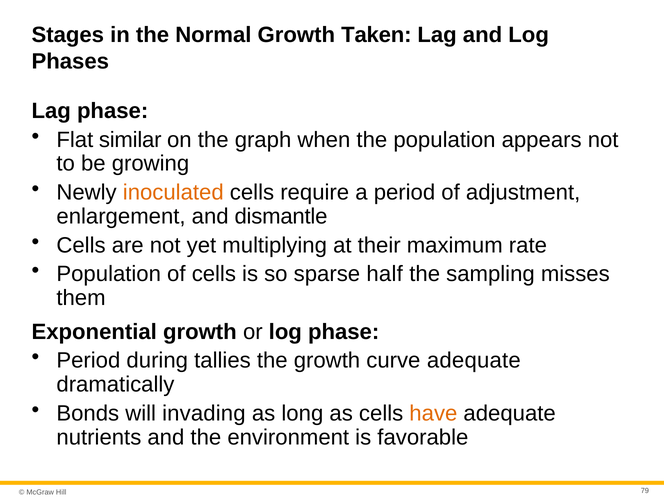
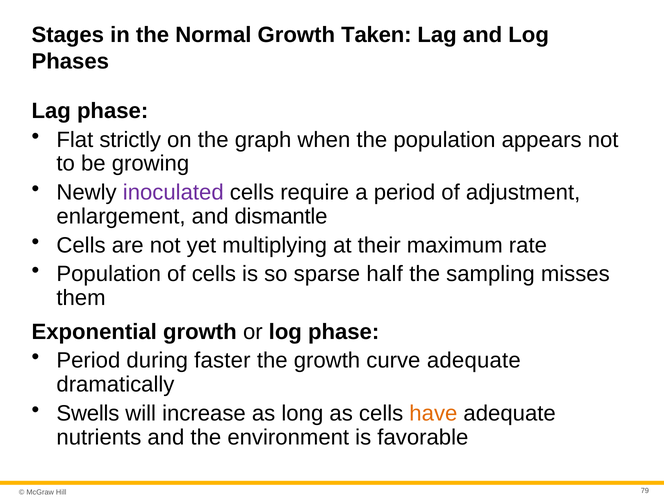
similar: similar -> strictly
inoculated colour: orange -> purple
tallies: tallies -> faster
Bonds: Bonds -> Swells
invading: invading -> increase
